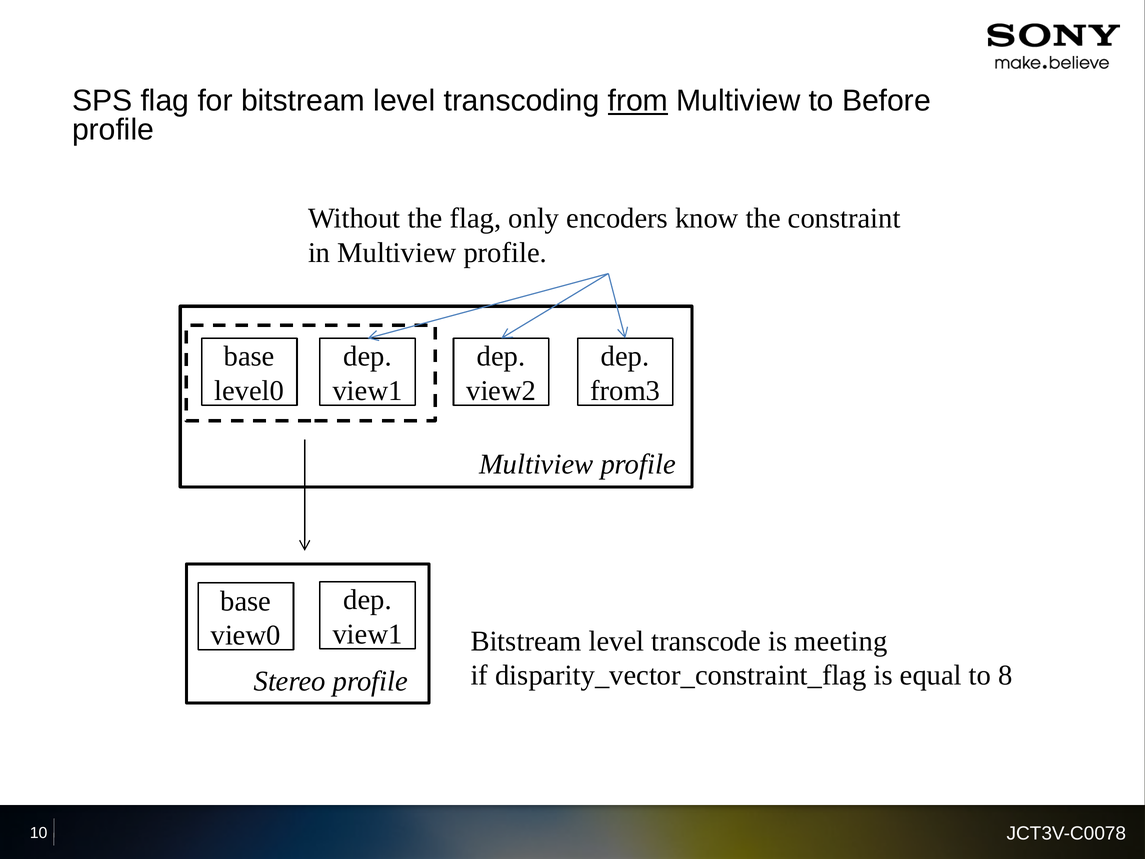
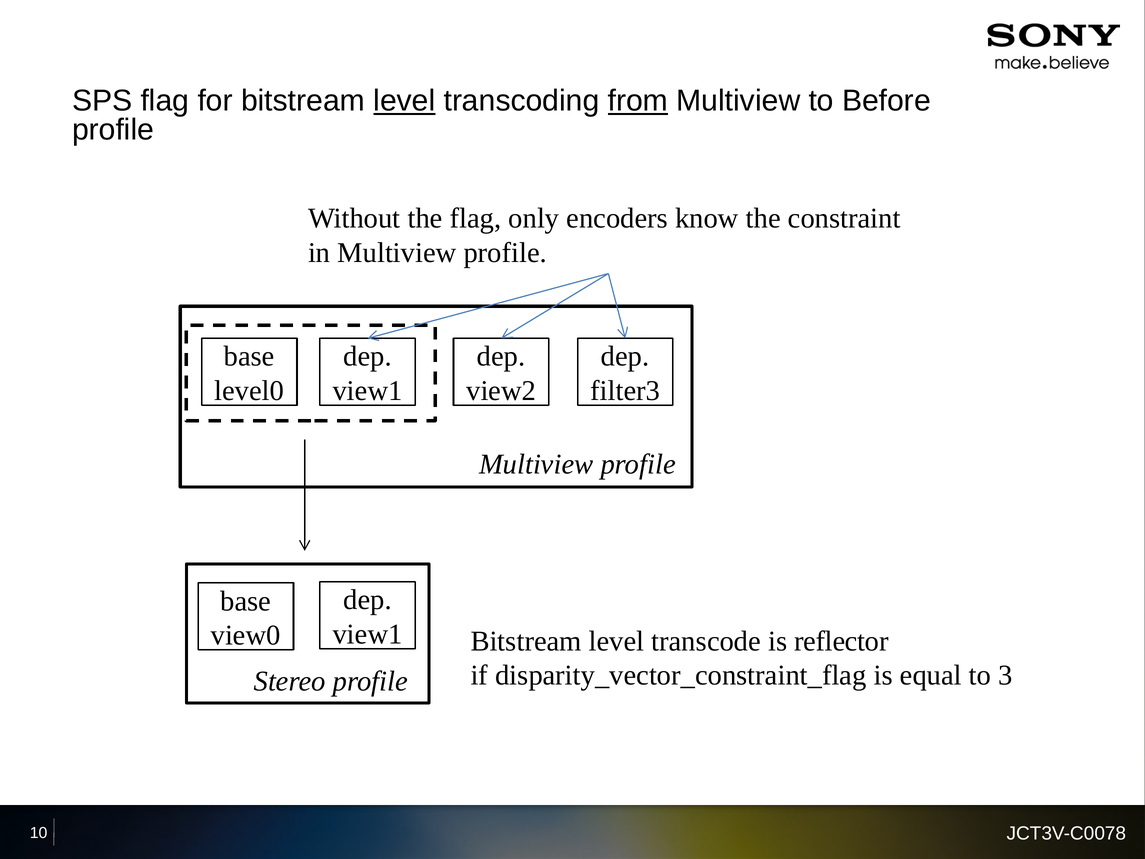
level at (404, 101) underline: none -> present
from3: from3 -> filter3
meeting: meeting -> reflector
8: 8 -> 3
